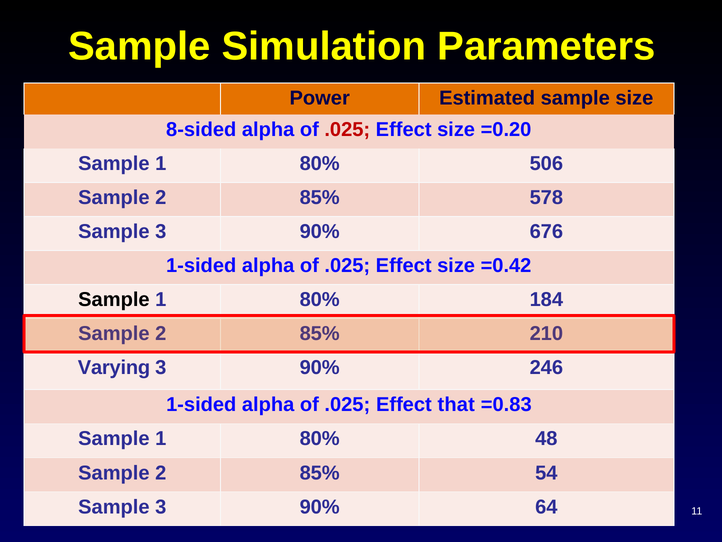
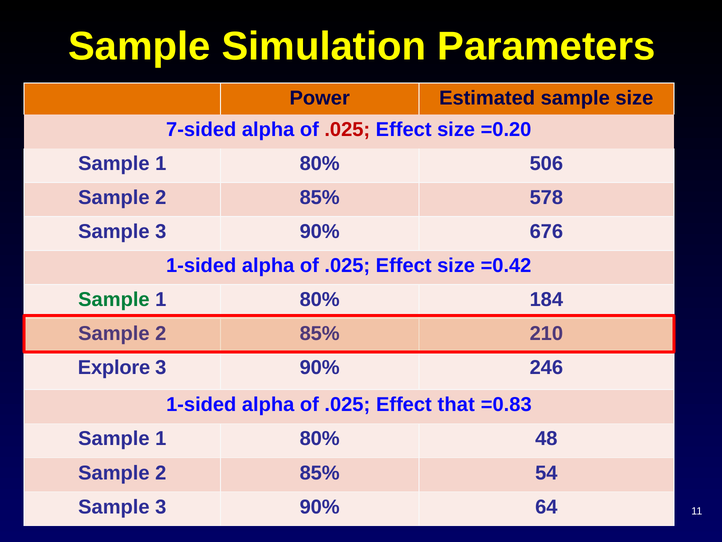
8-sided: 8-sided -> 7-sided
Sample at (114, 299) colour: black -> green
Varying: Varying -> Explore
